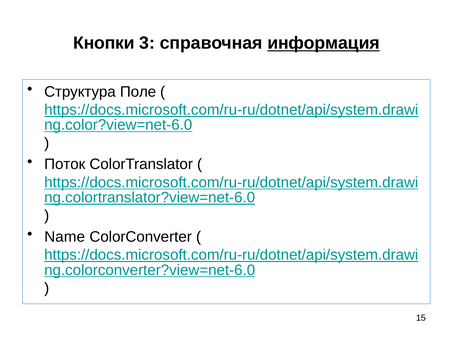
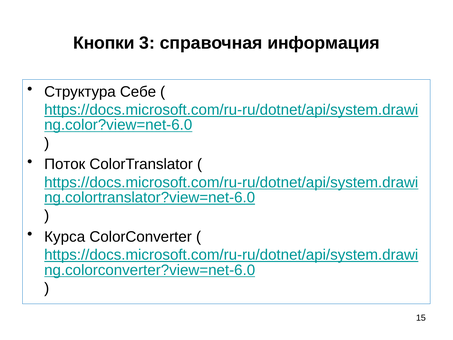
информация underline: present -> none
Поле: Поле -> Себе
Name: Name -> Курса
